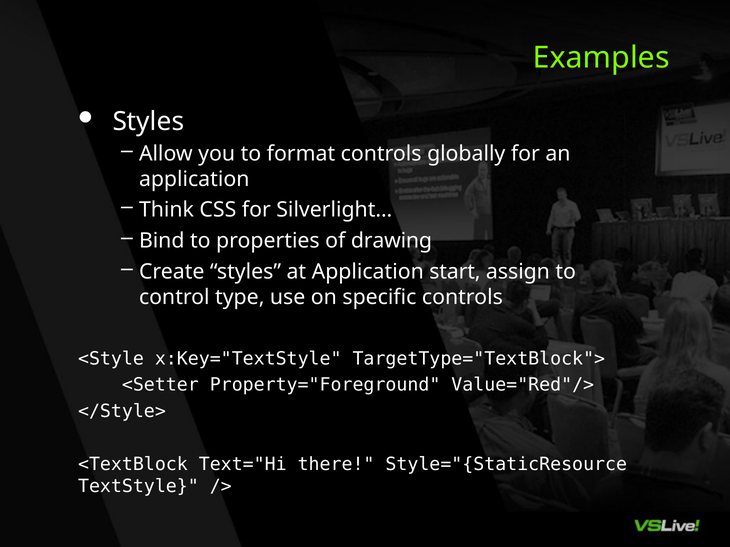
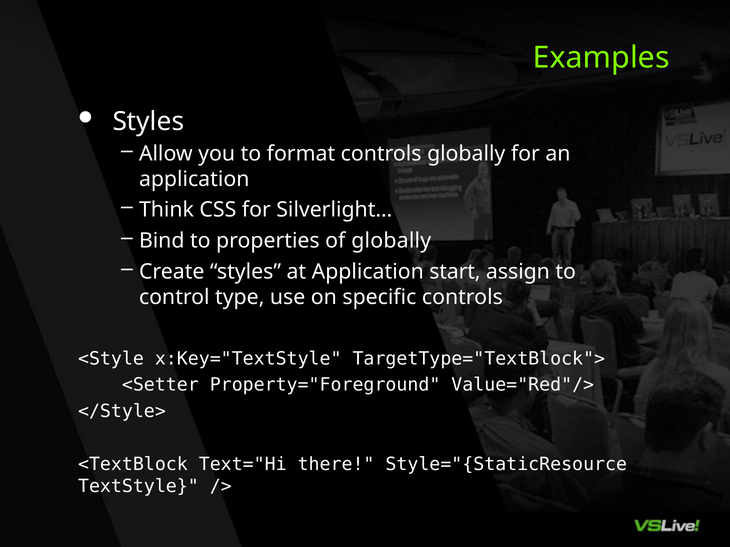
of drawing: drawing -> globally
